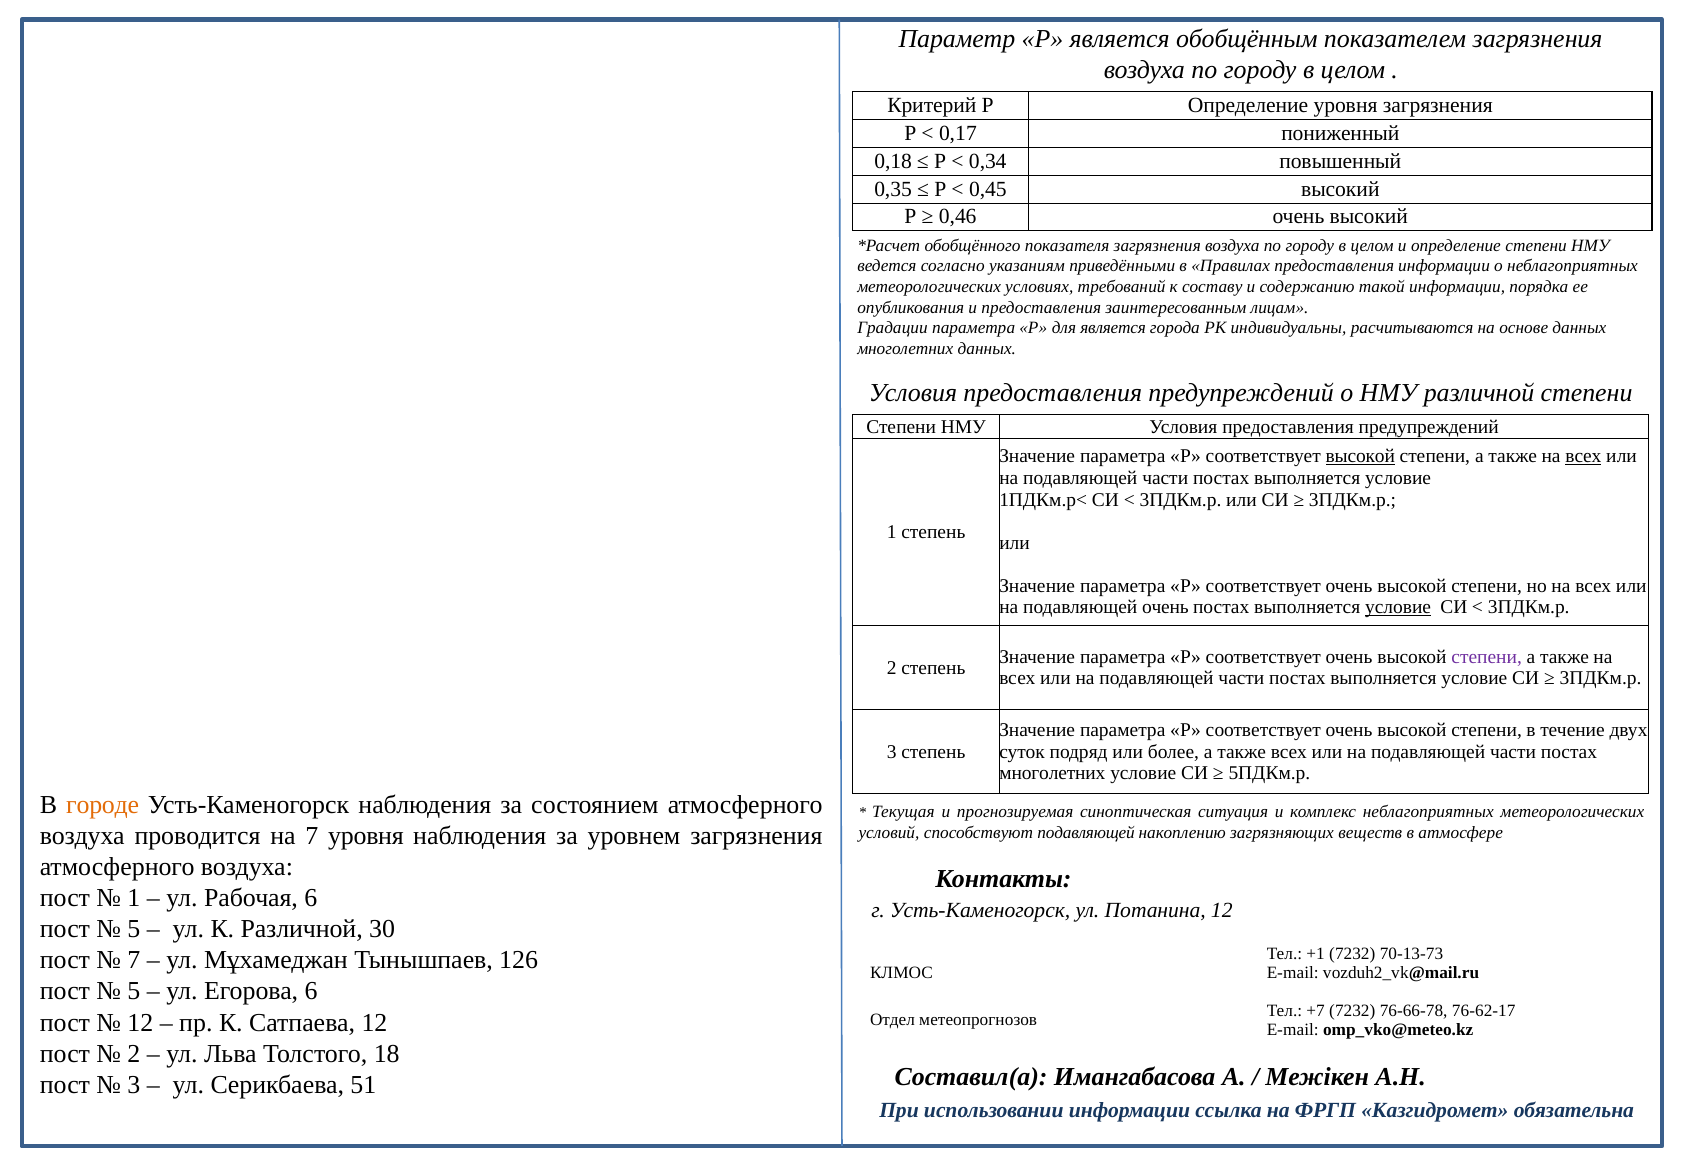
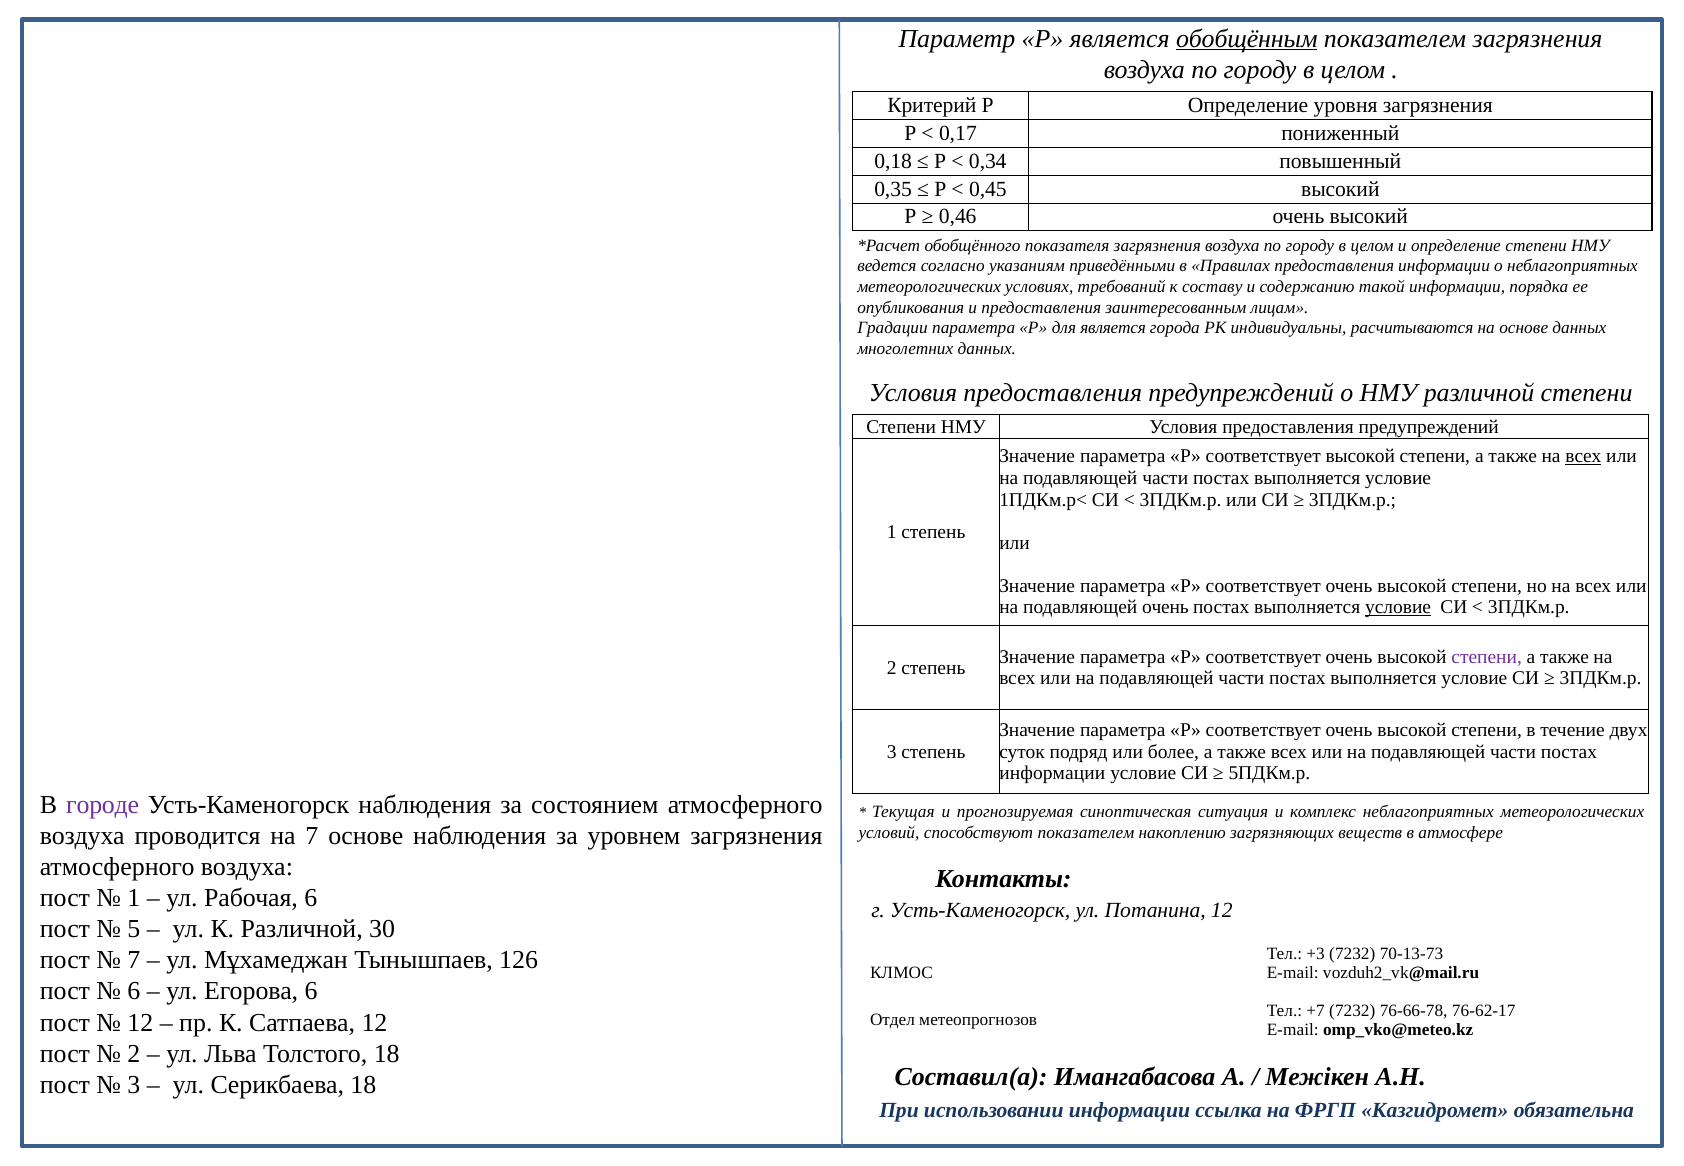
обобщённым underline: none -> present
высокой at (1360, 456) underline: present -> none
многолетних at (1052, 773): многолетних -> информации
городе colour: orange -> purple
7 уровня: уровня -> основе
способствуют подавляющей: подавляющей -> показателем
+1: +1 -> +3
5 at (134, 991): 5 -> 6
Серикбаева 51: 51 -> 18
